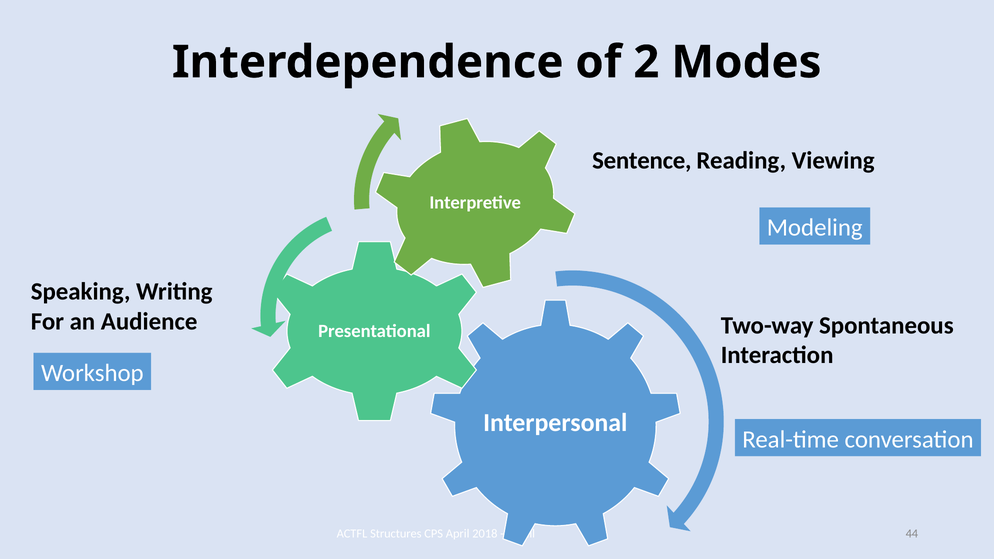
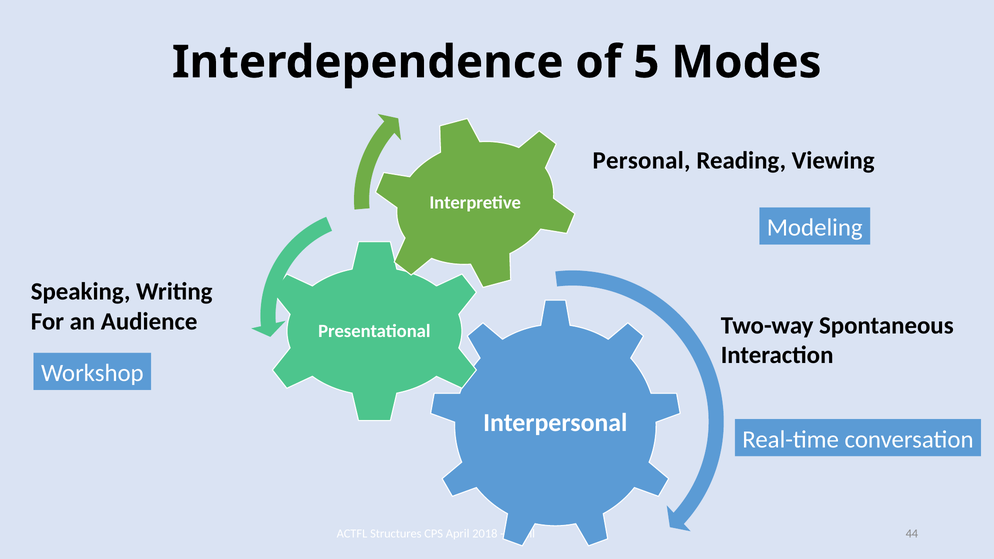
2: 2 -> 5
Sentence: Sentence -> Personal
